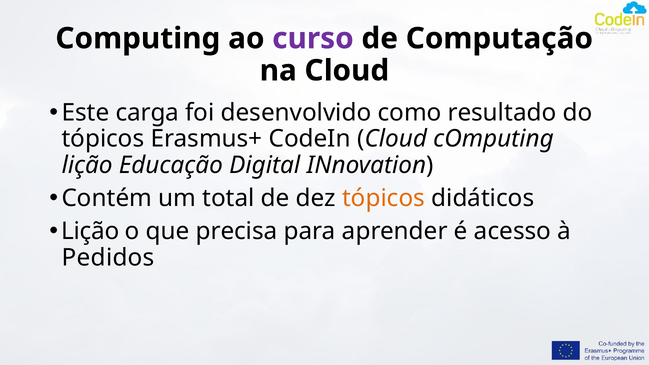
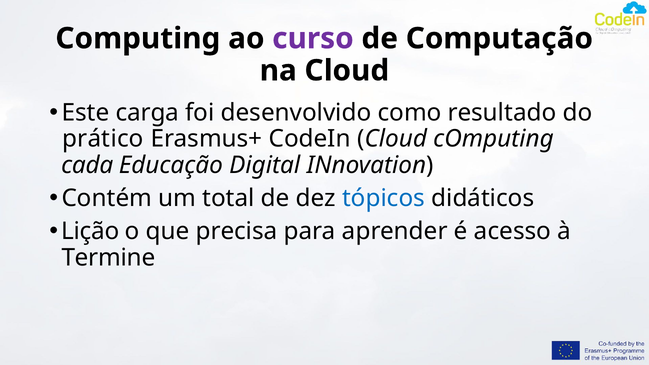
tópicos at (103, 139): tópicos -> prático
lição at (87, 165): lição -> cada
tópicos at (384, 198) colour: orange -> blue
Pedidos: Pedidos -> Termine
